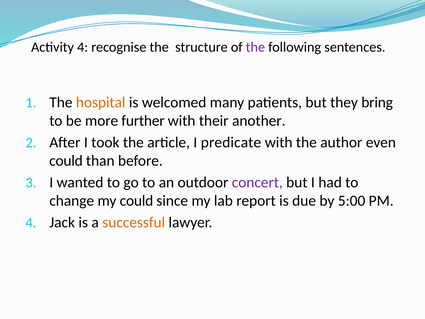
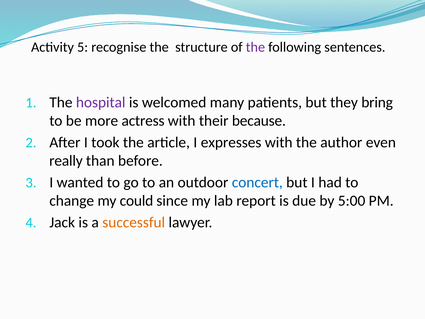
Activity 4: 4 -> 5
hospital colour: orange -> purple
further: further -> actress
another: another -> because
predicate: predicate -> expresses
could at (66, 161): could -> really
concert colour: purple -> blue
